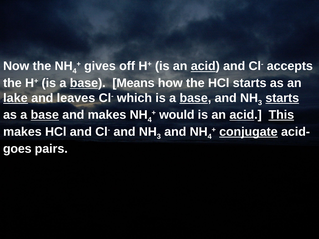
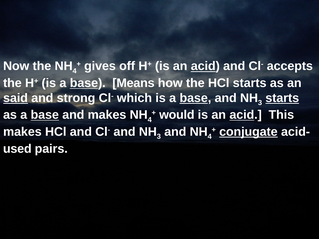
lake: lake -> said
leaves: leaves -> strong
This underline: present -> none
goes: goes -> used
